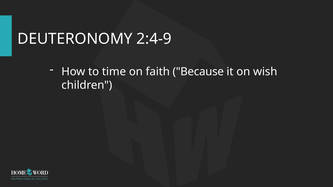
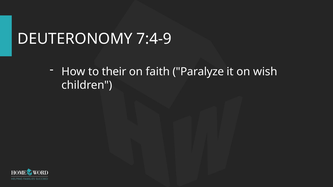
2:4-9: 2:4-9 -> 7:4-9
time: time -> their
Because: Because -> Paralyze
